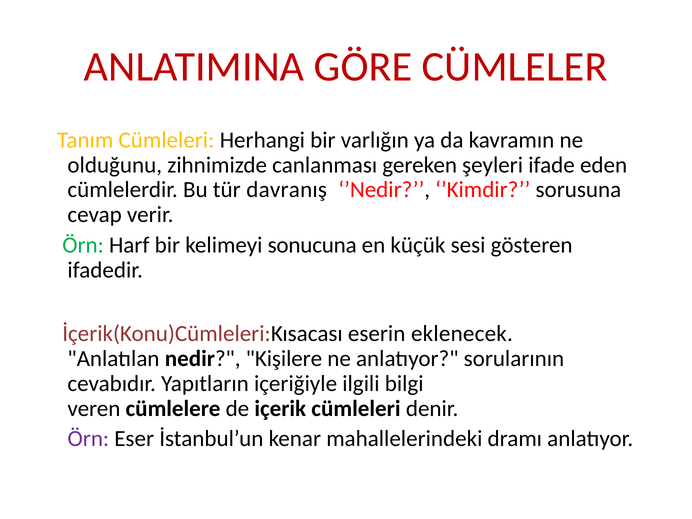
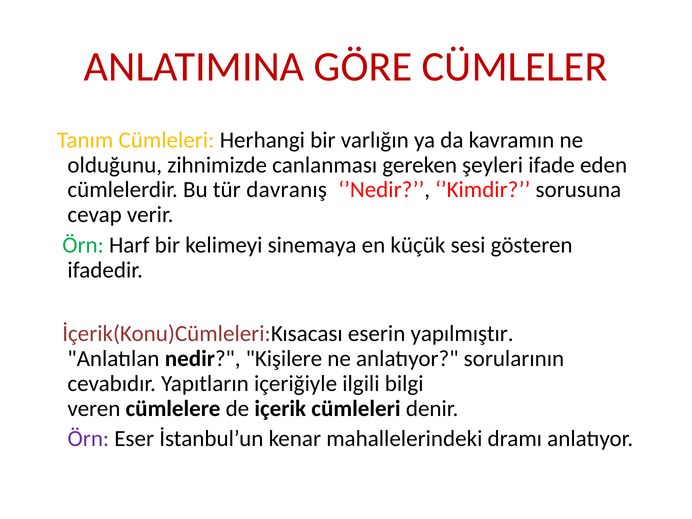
sonucuna: sonucuna -> sinemaya
eklenecek: eklenecek -> yapılmıştır
